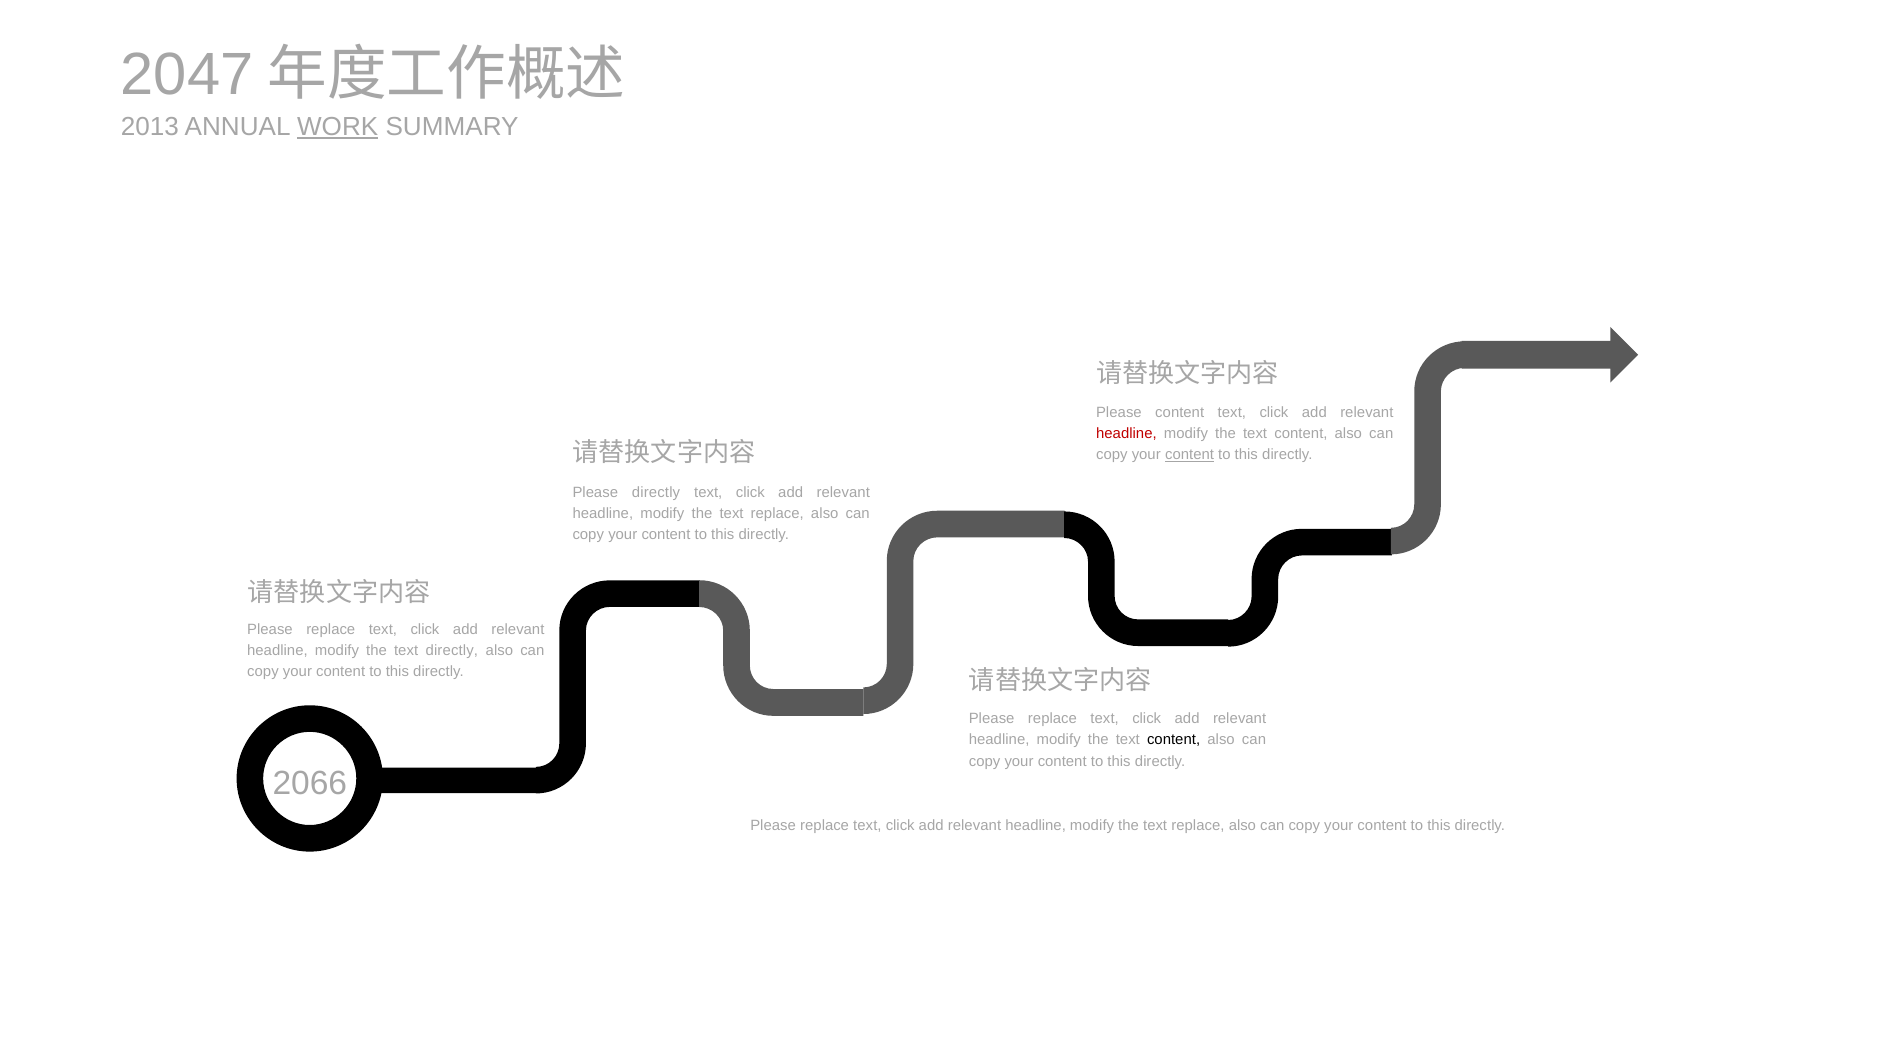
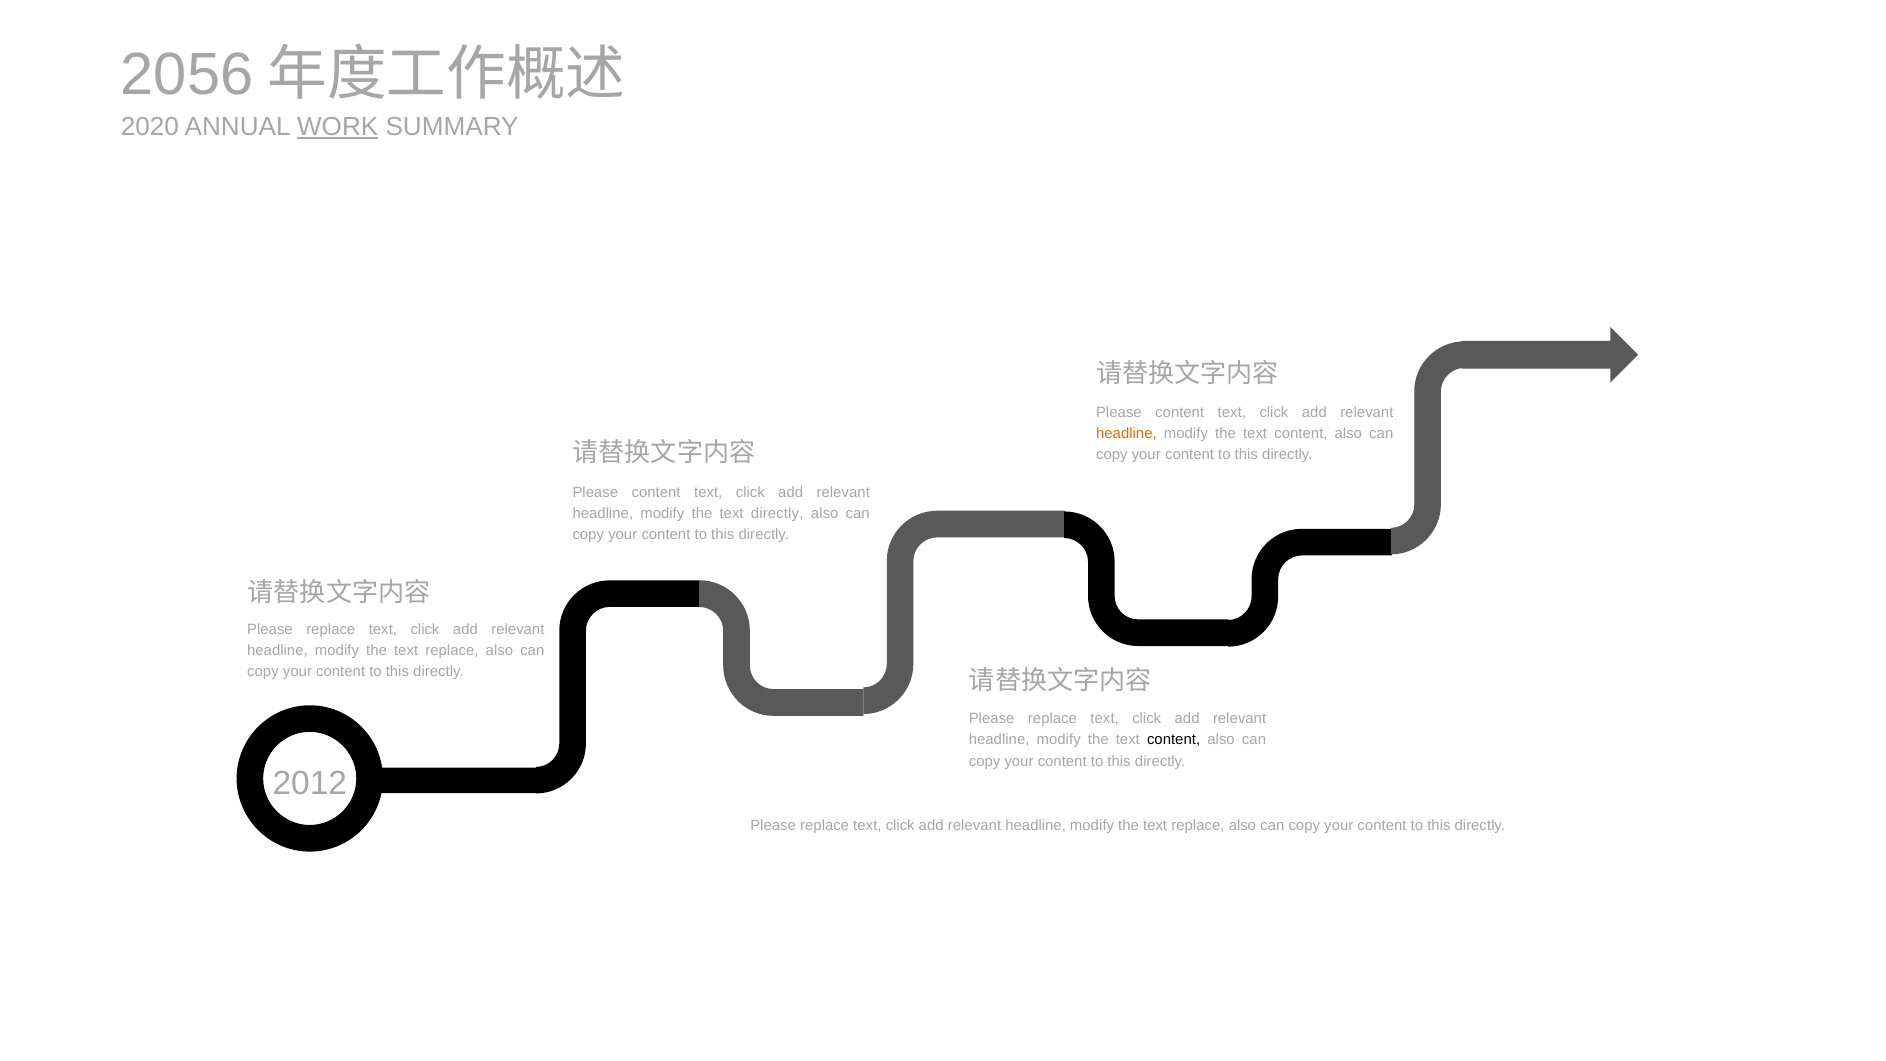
2047: 2047 -> 2056
2013: 2013 -> 2020
headline at (1126, 434) colour: red -> orange
content at (1190, 455) underline: present -> none
directly at (656, 492): directly -> content
replace at (777, 514): replace -> directly
directly at (452, 650): directly -> replace
2066: 2066 -> 2012
